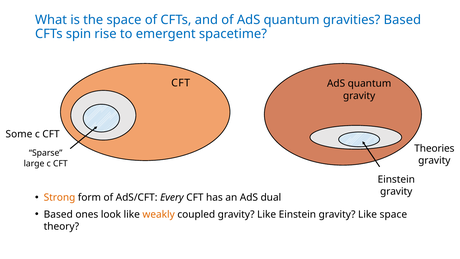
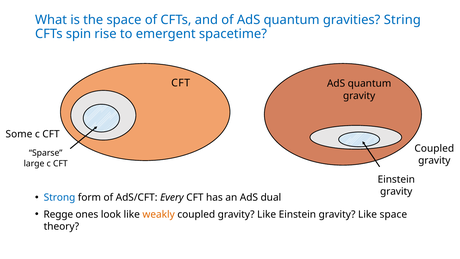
gravities Based: Based -> String
Theories at (434, 148): Theories -> Coupled
Strong colour: orange -> blue
Based at (58, 214): Based -> Regge
